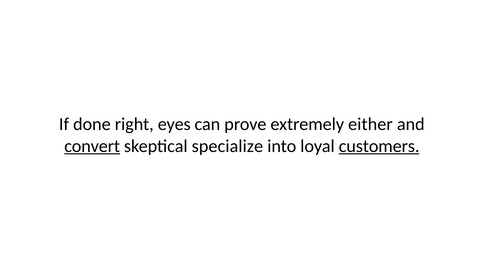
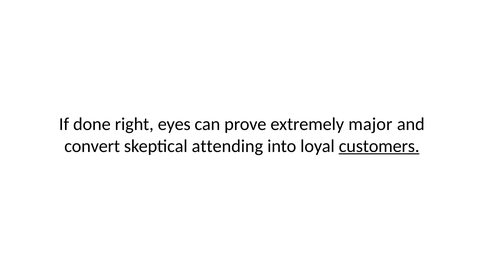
either: either -> major
convert underline: present -> none
specialize: specialize -> attending
